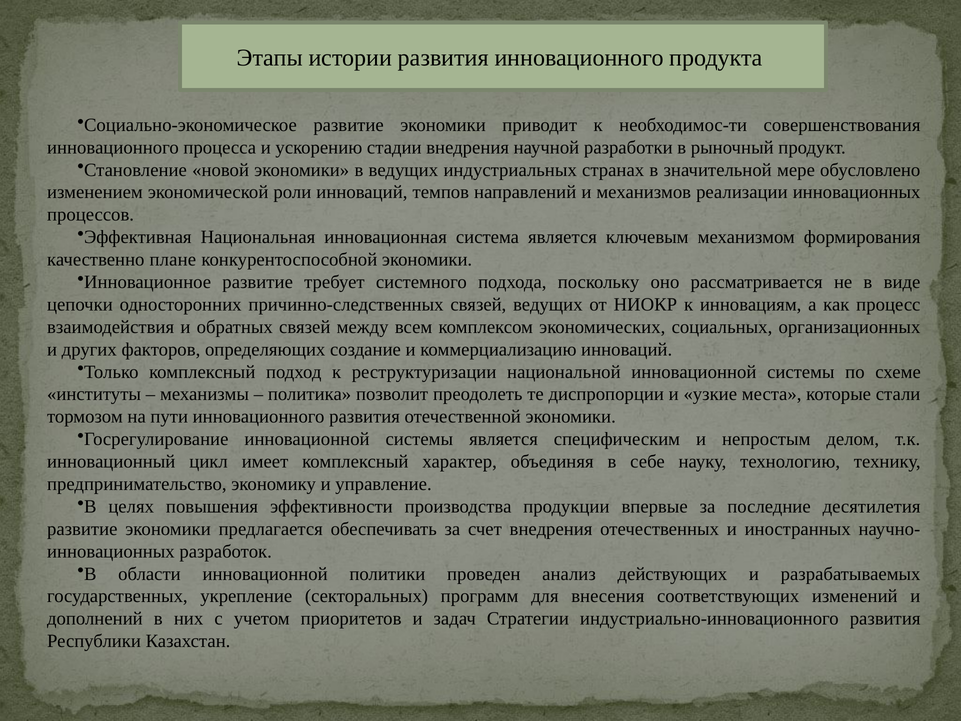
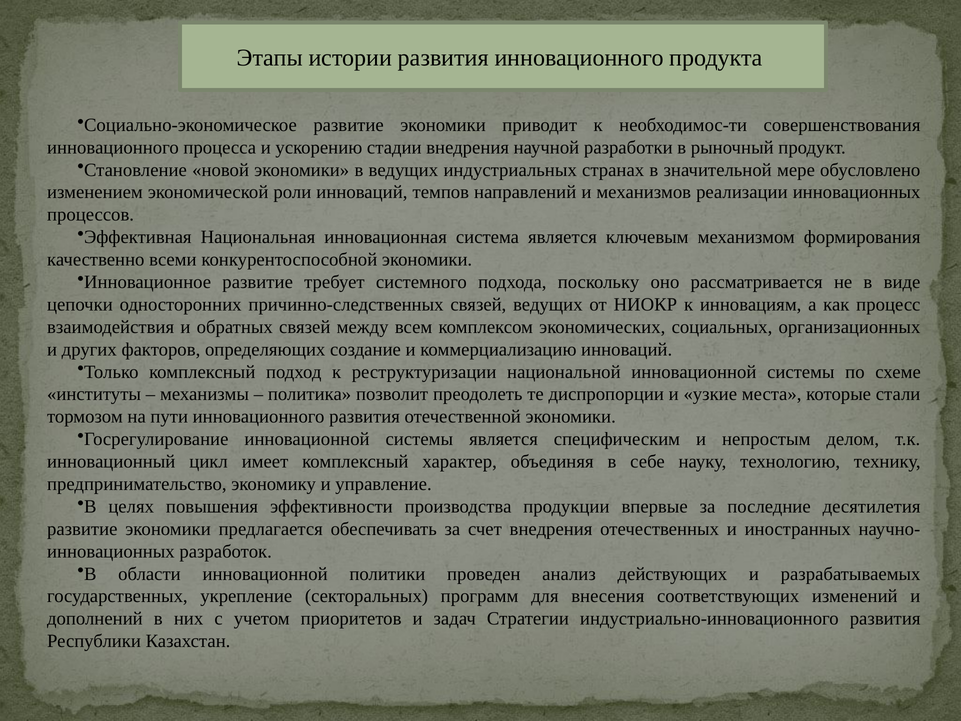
плане: плане -> всеми
